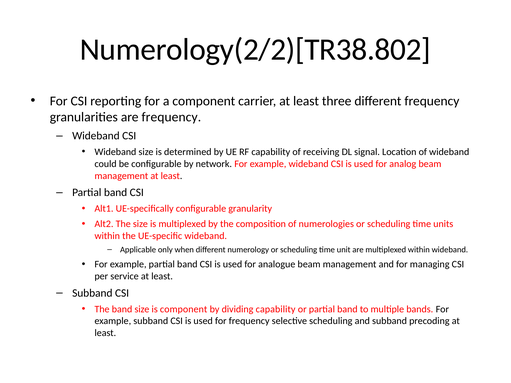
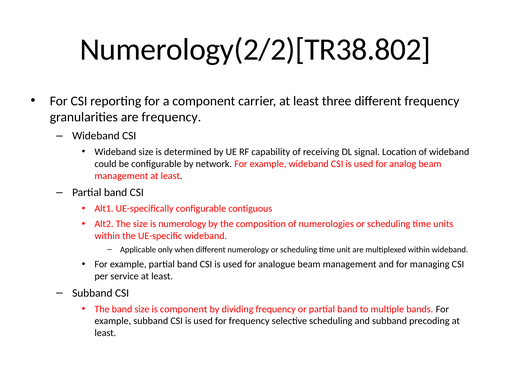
granularity: granularity -> contiguous
is multiplexed: multiplexed -> numerology
dividing capability: capability -> frequency
